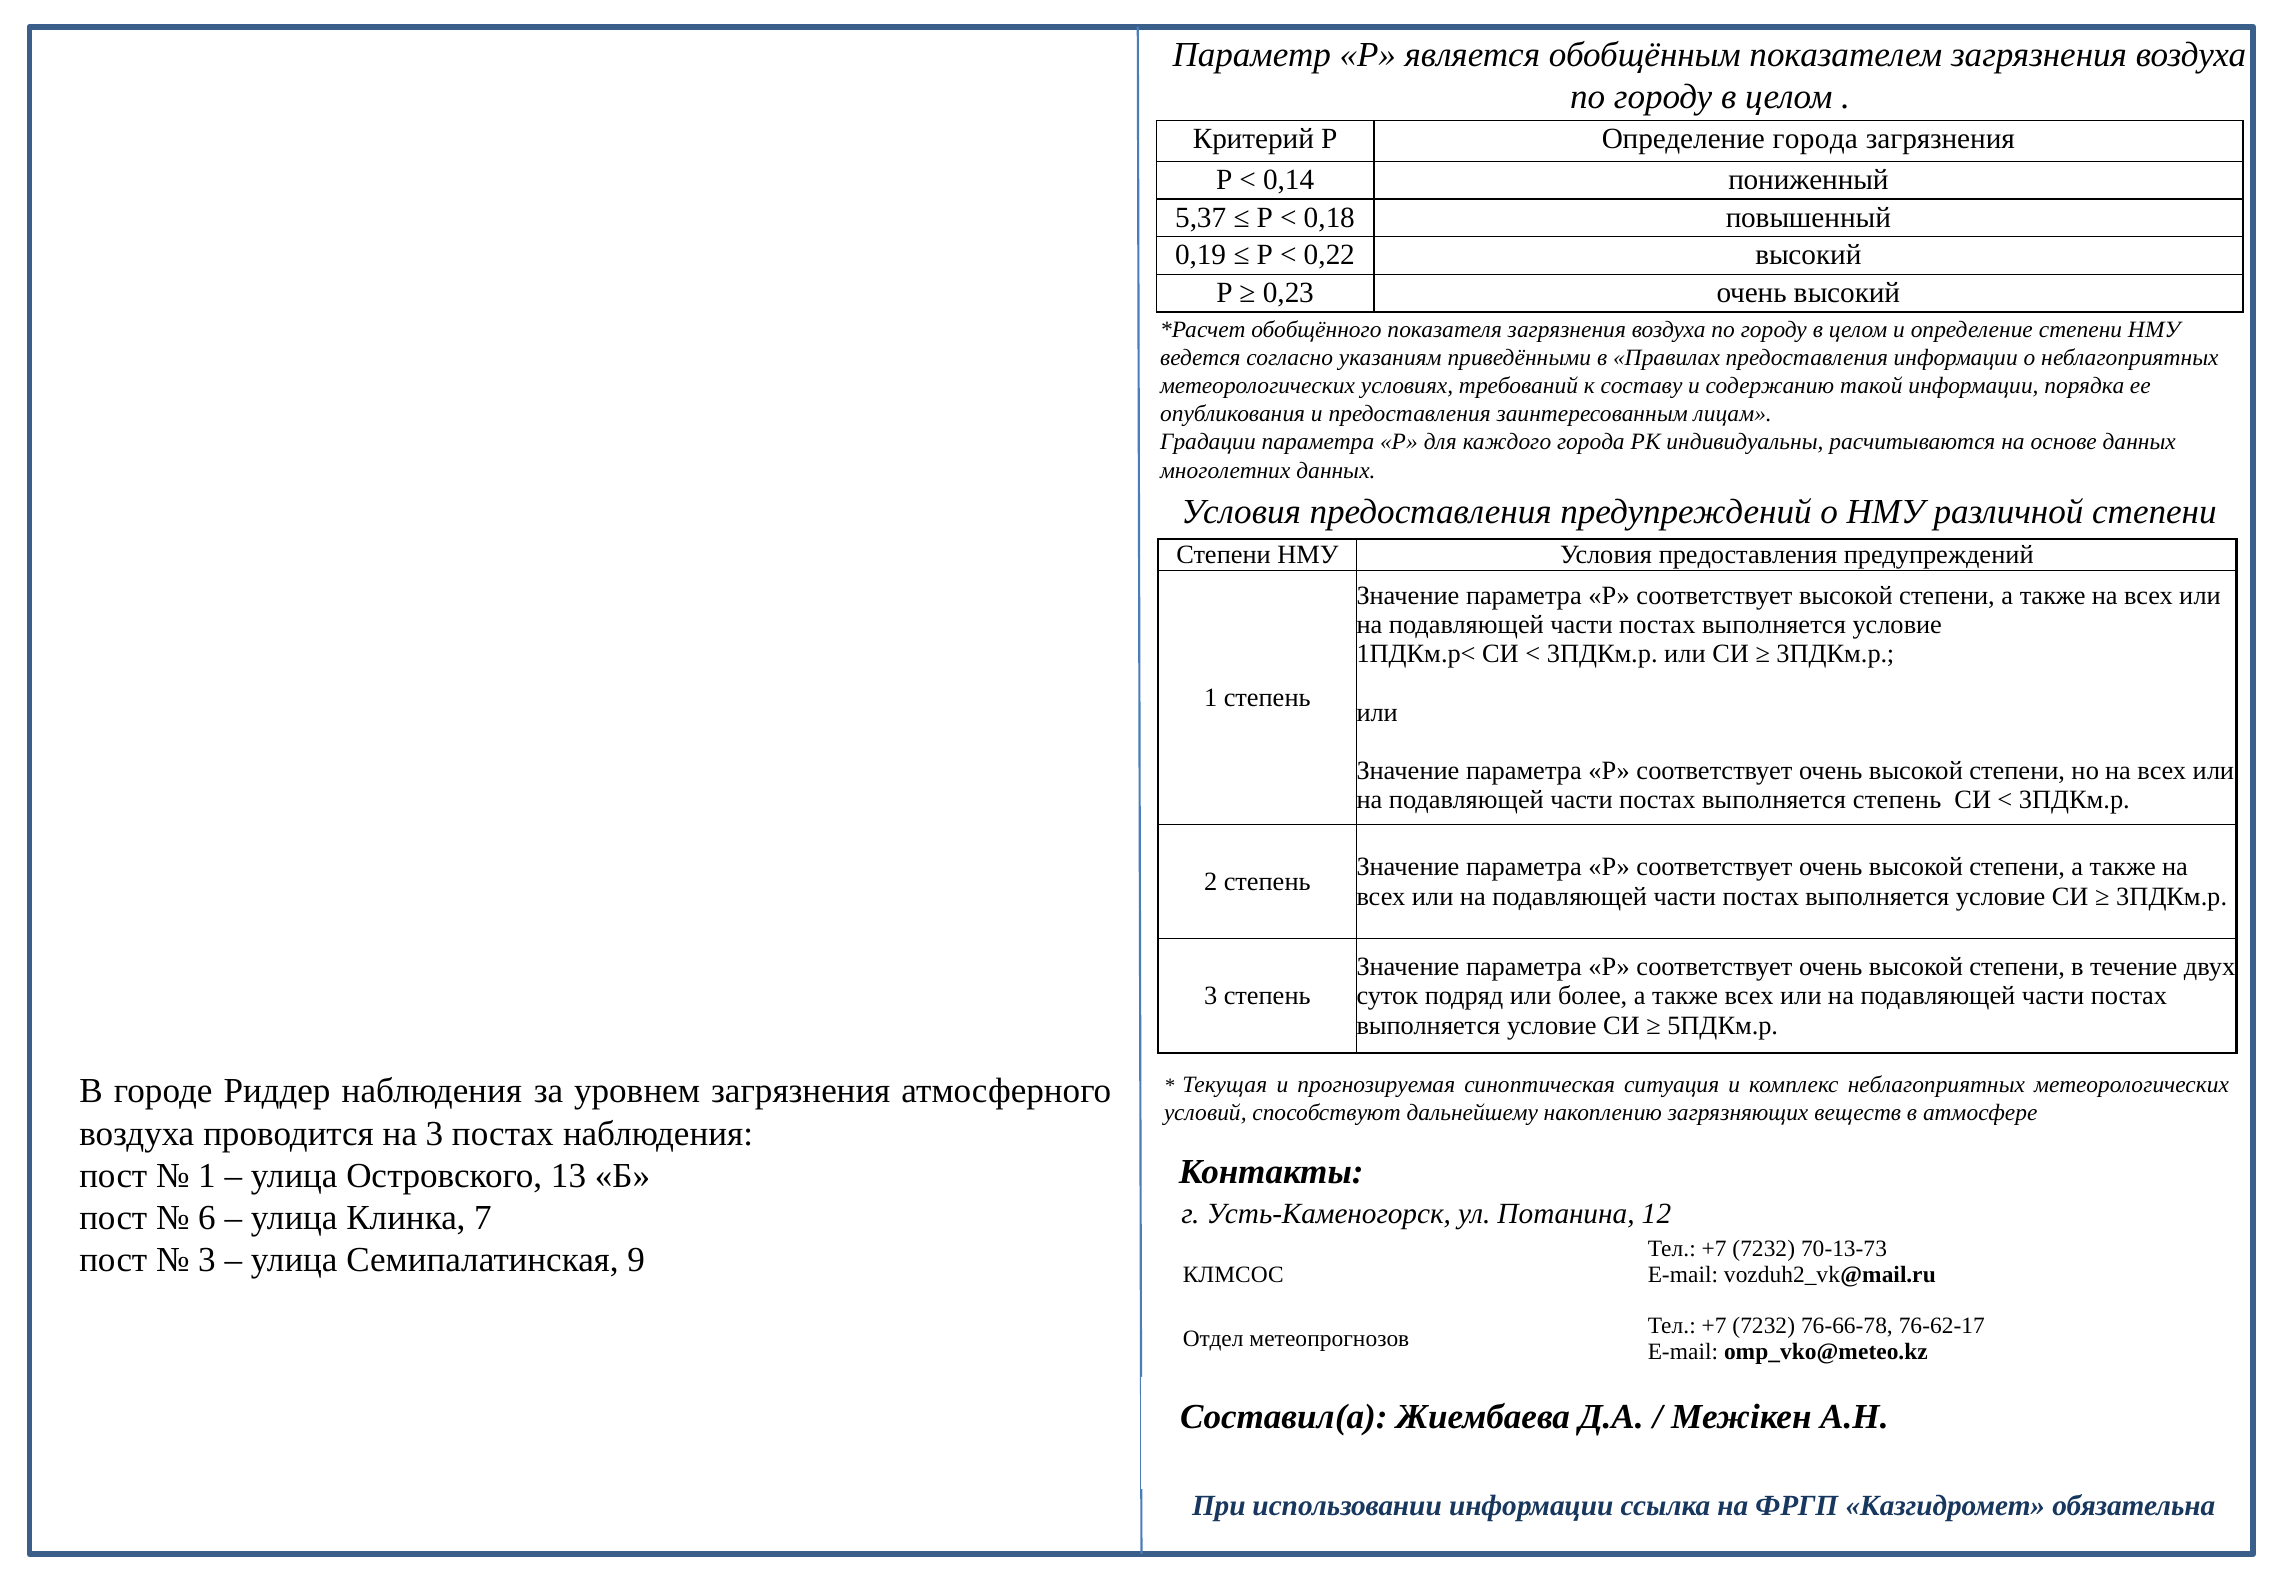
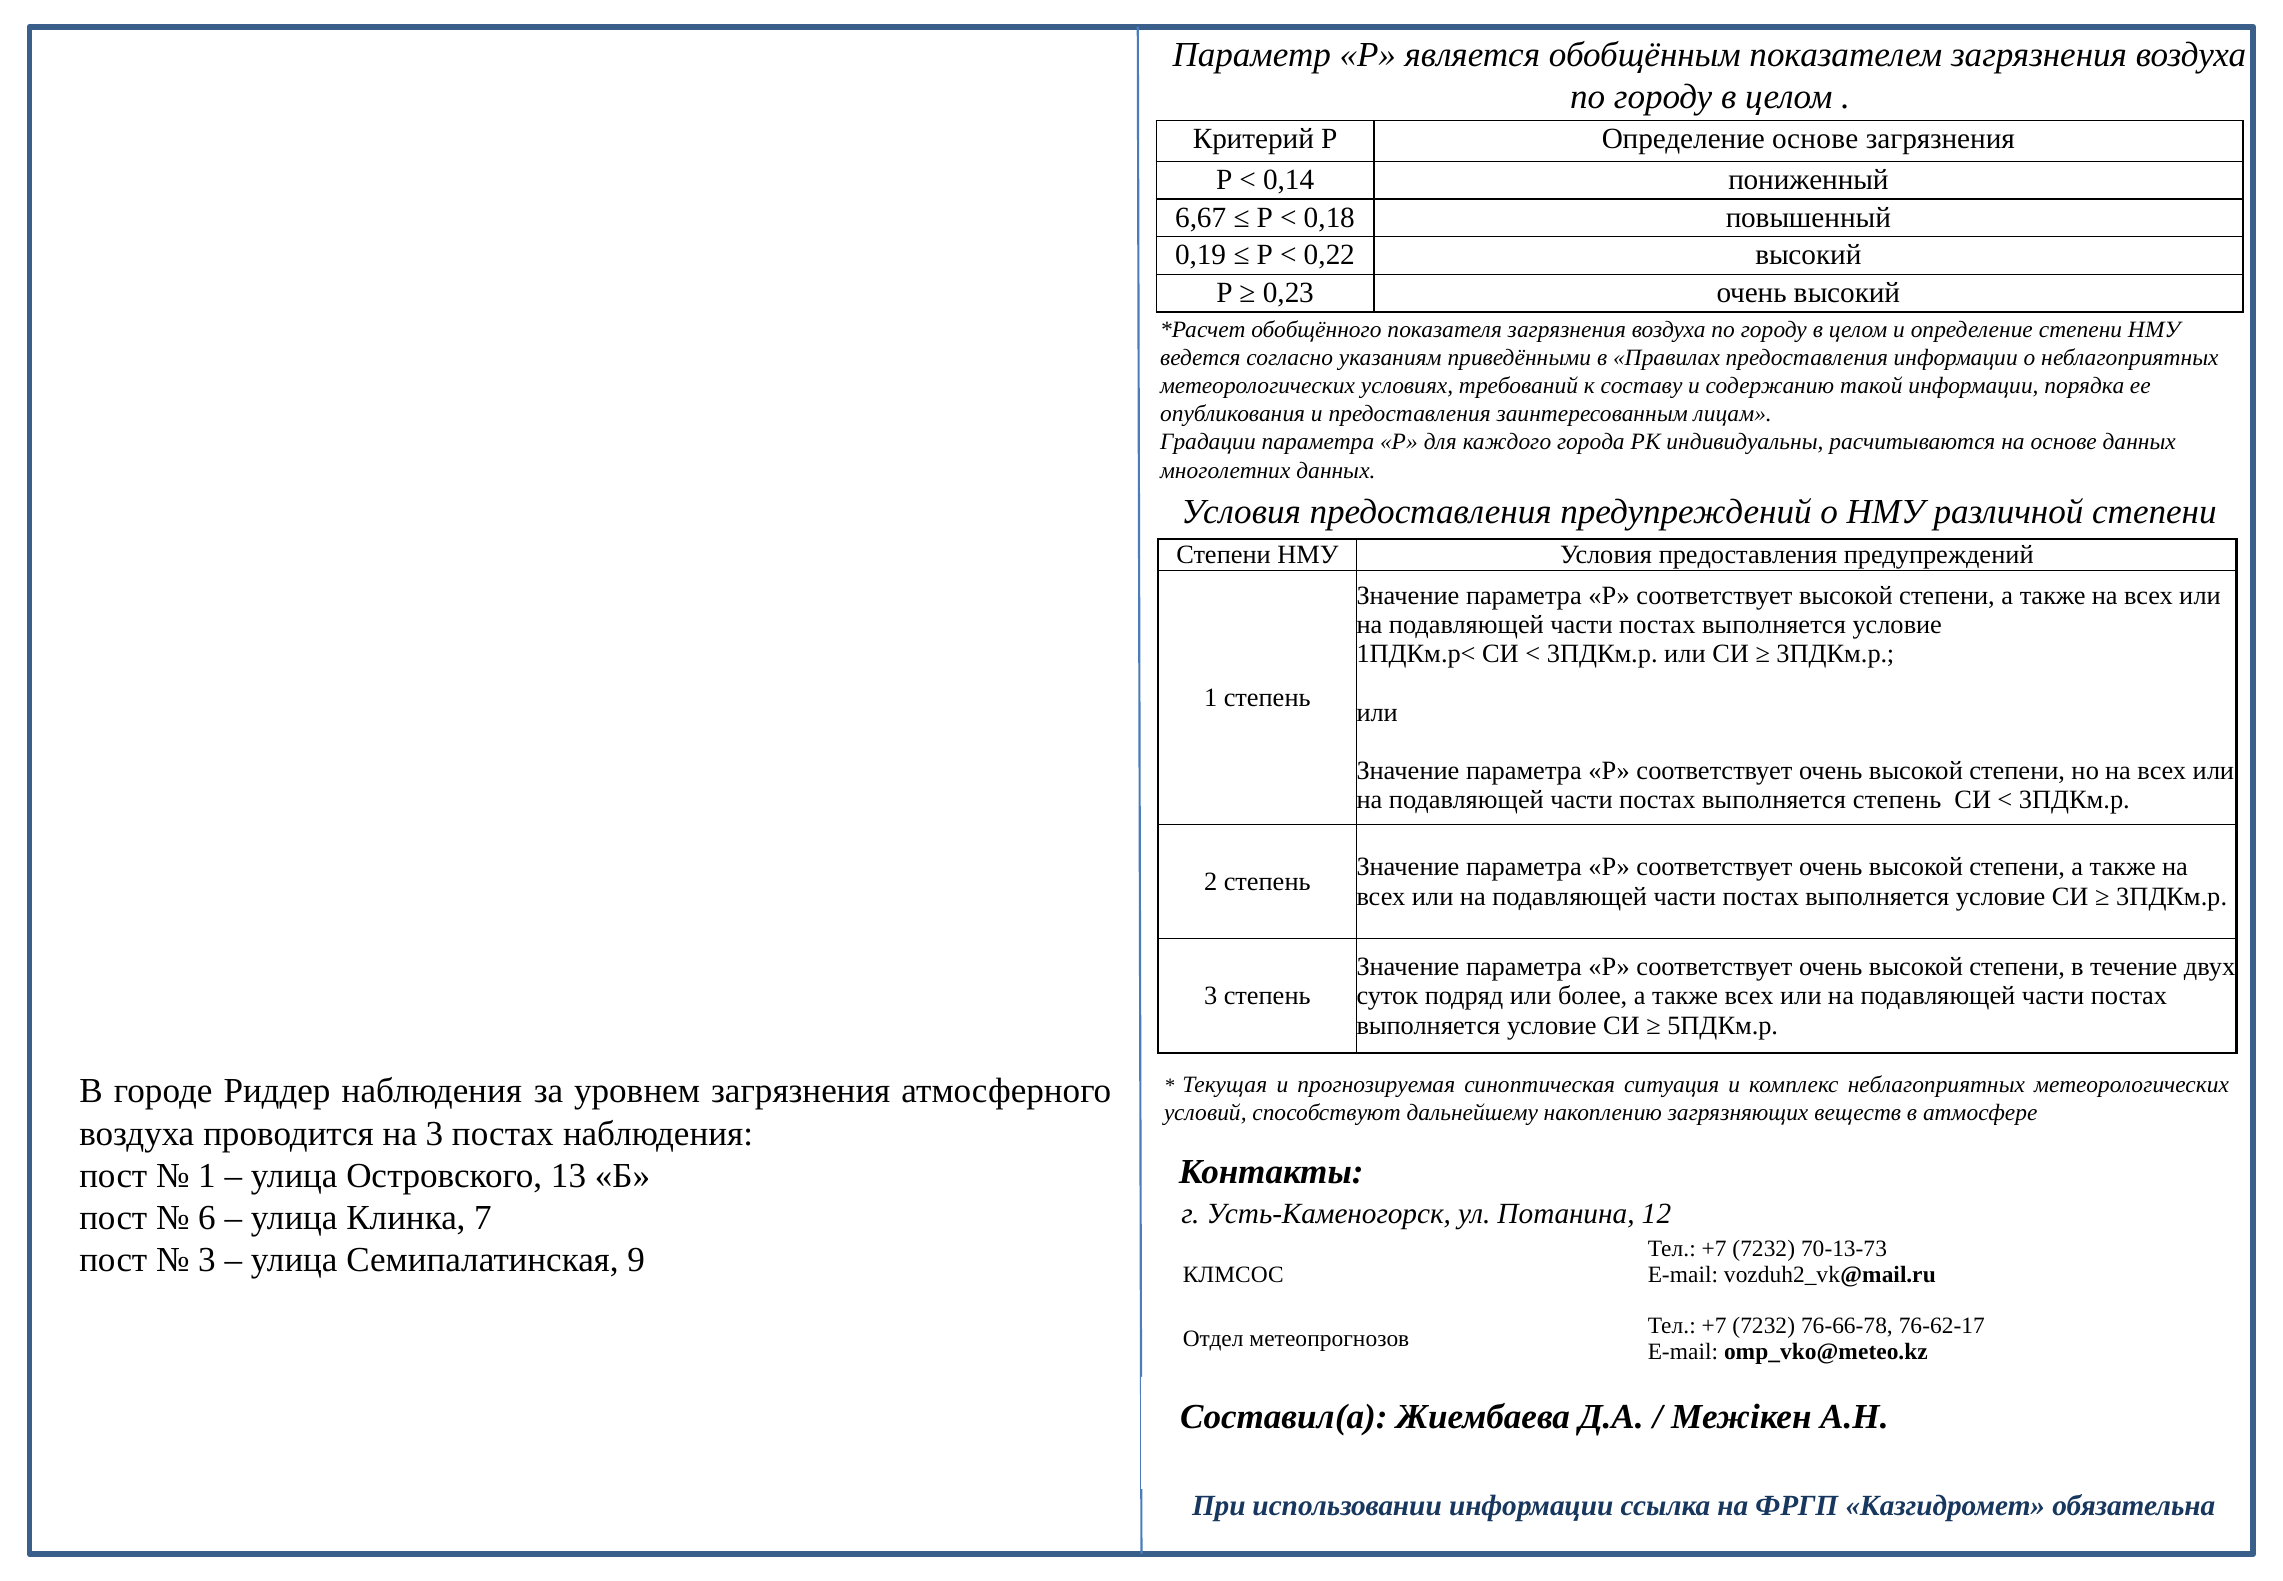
Определение города: города -> основе
5,37: 5,37 -> 6,67
